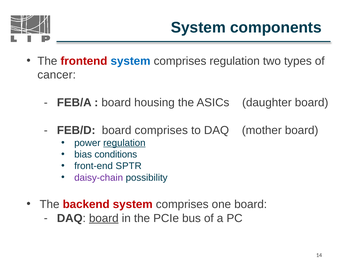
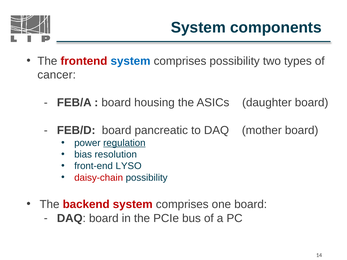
comprises regulation: regulation -> possibility
board comprises: comprises -> pancreatic
conditions: conditions -> resolution
SPTR: SPTR -> LYSO
daisy-chain colour: purple -> red
board at (104, 218) underline: present -> none
